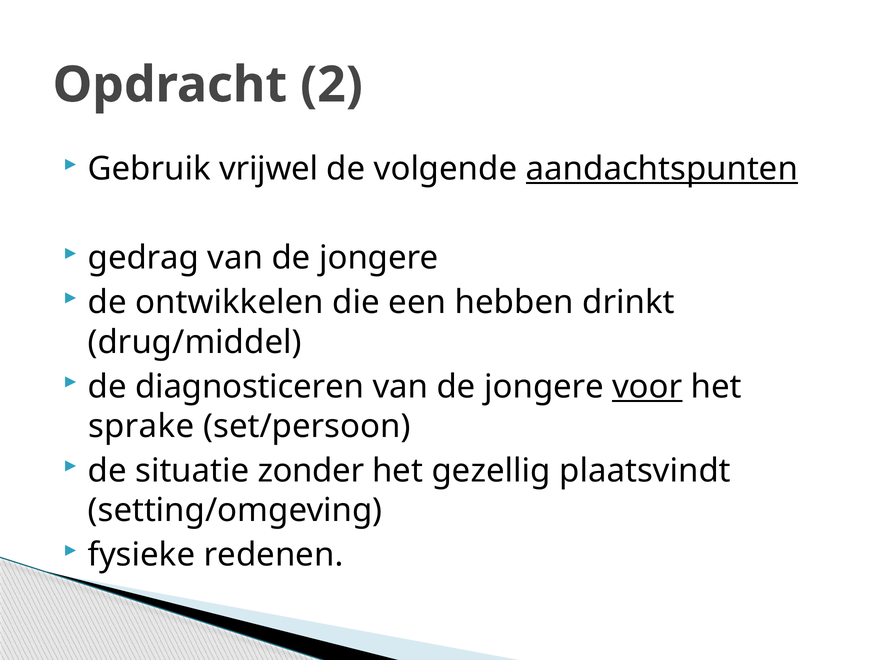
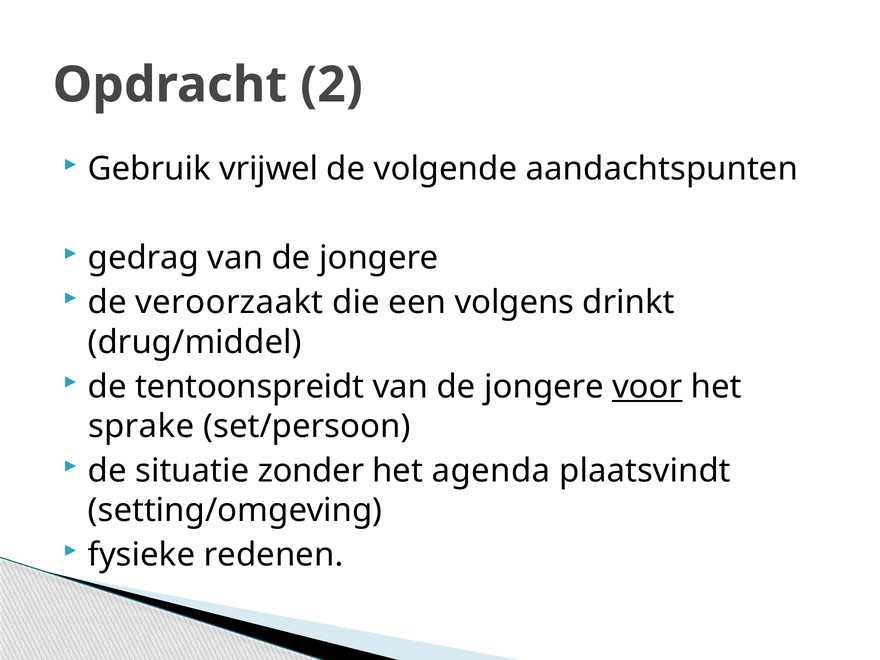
aandachtspunten underline: present -> none
ontwikkelen: ontwikkelen -> veroorzaakt
hebben: hebben -> volgens
diagnosticeren: diagnosticeren -> tentoonspreidt
gezellig: gezellig -> agenda
